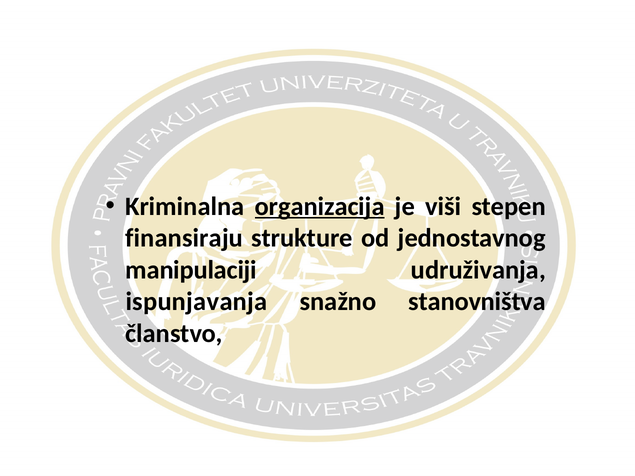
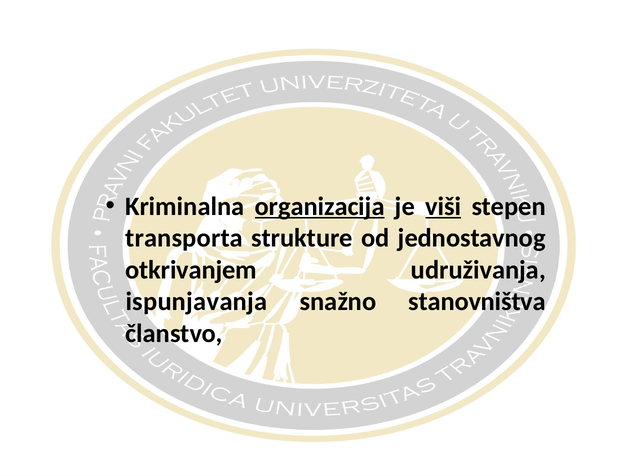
viši underline: none -> present
finansiraju: finansiraju -> transporta
manipulaciji: manipulaciji -> otkrivanjem
